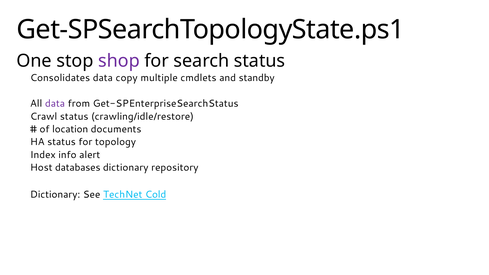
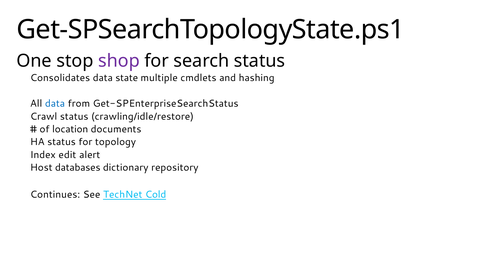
copy: copy -> state
standby: standby -> hashing
data at (55, 104) colour: purple -> blue
info: info -> edit
Dictionary at (55, 194): Dictionary -> Continues
